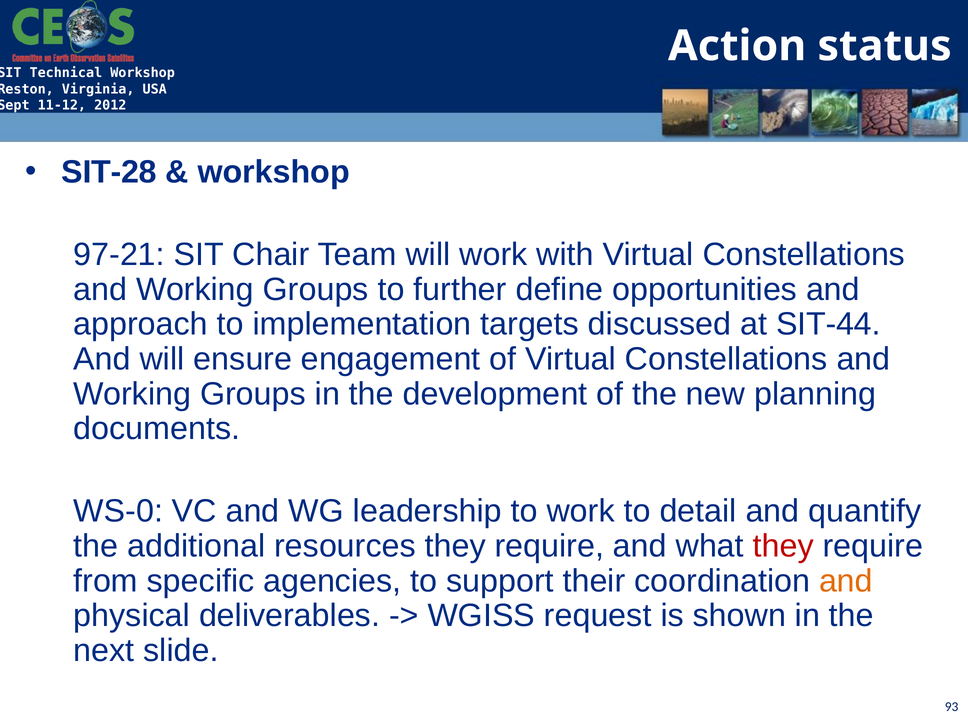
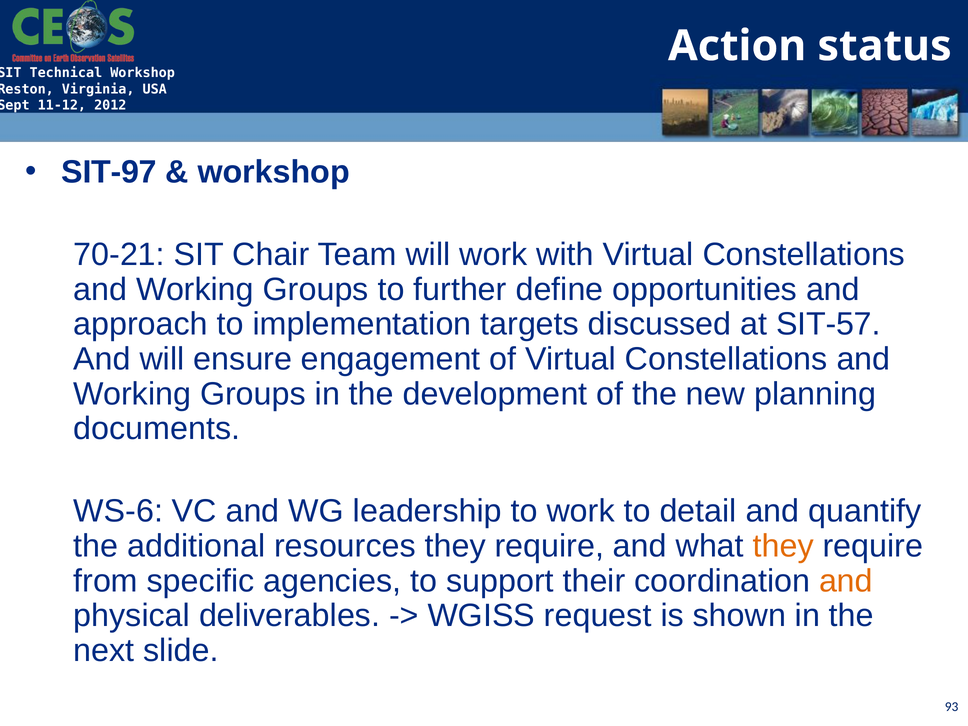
SIT-28: SIT-28 -> SIT-97
97-21: 97-21 -> 70-21
SIT-44: SIT-44 -> SIT-57
WS-0: WS-0 -> WS-6
they at (783, 546) colour: red -> orange
